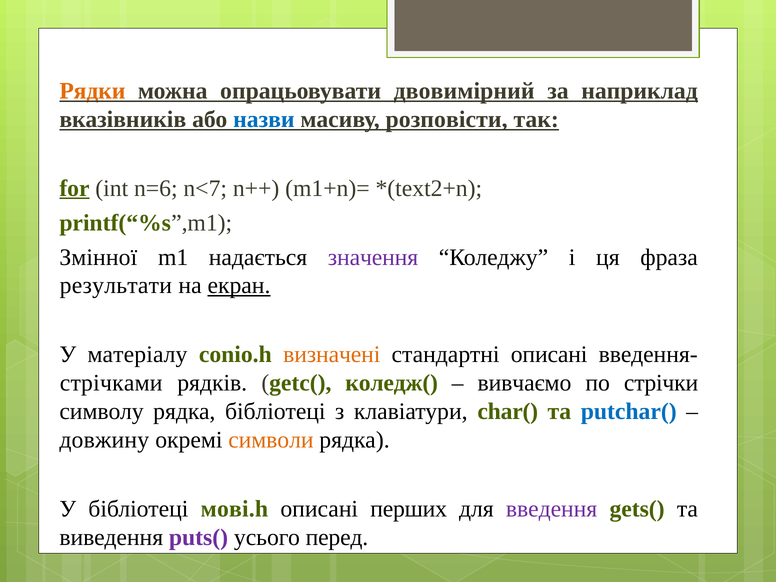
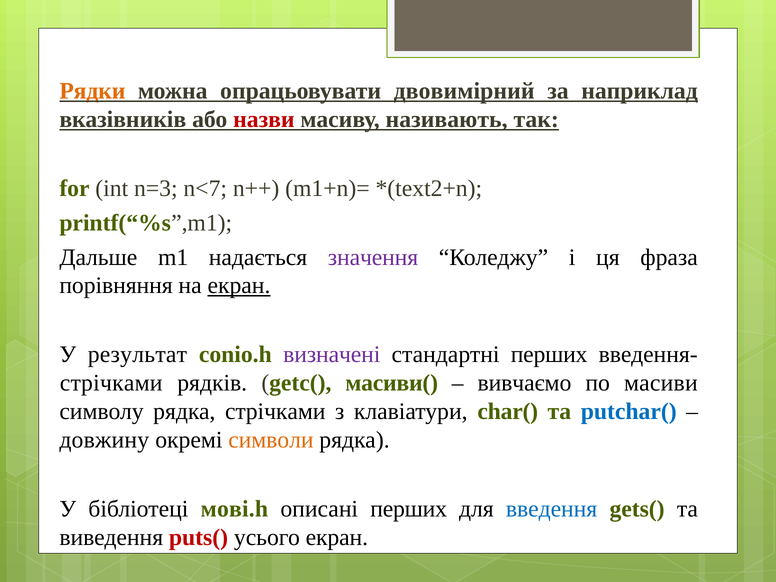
назви colour: blue -> red
розповісти: розповісти -> називають
for underline: present -> none
n=6: n=6 -> n=3
Змінної: Змінної -> Дальше
результати: результати -> порівняння
матеріалу: матеріалу -> результат
визначені colour: orange -> purple
стандартні описані: описані -> перших
коледж(: коледж( -> масиви(
стрічки: стрічки -> масиви
рядка бібліотеці: бібліотеці -> стрічками
введення colour: purple -> blue
puts( colour: purple -> red
усього перед: перед -> екран
